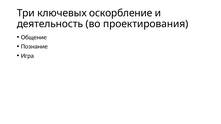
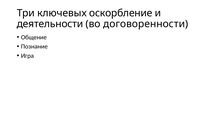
деятельность: деятельность -> деятельности
проектирования: проектирования -> договоренности
